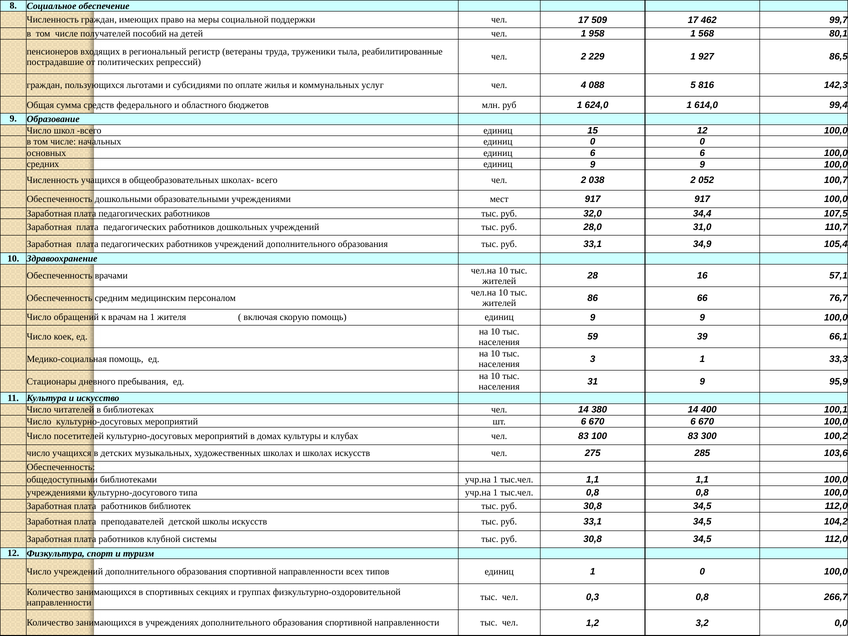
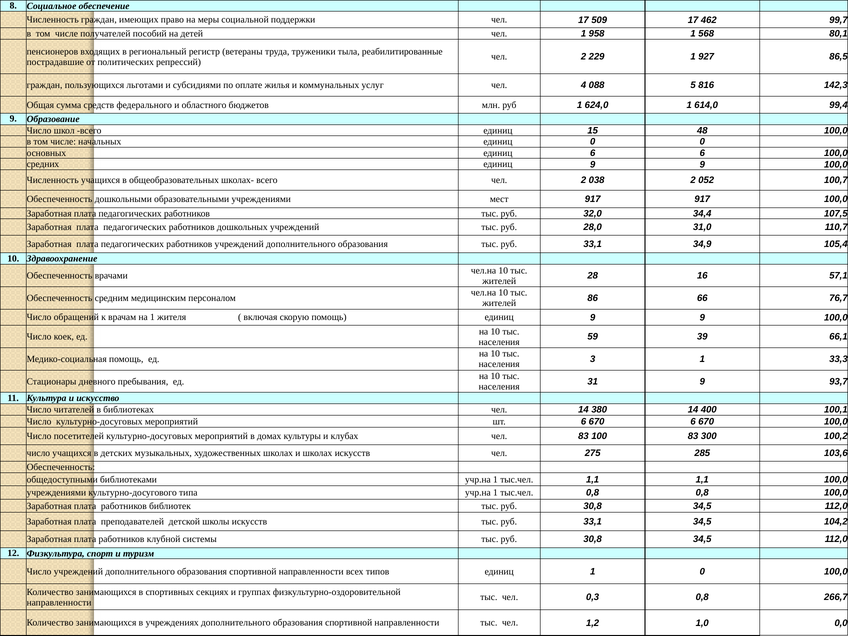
15 12: 12 -> 48
95,9: 95,9 -> 93,7
3,2: 3,2 -> 1,0
